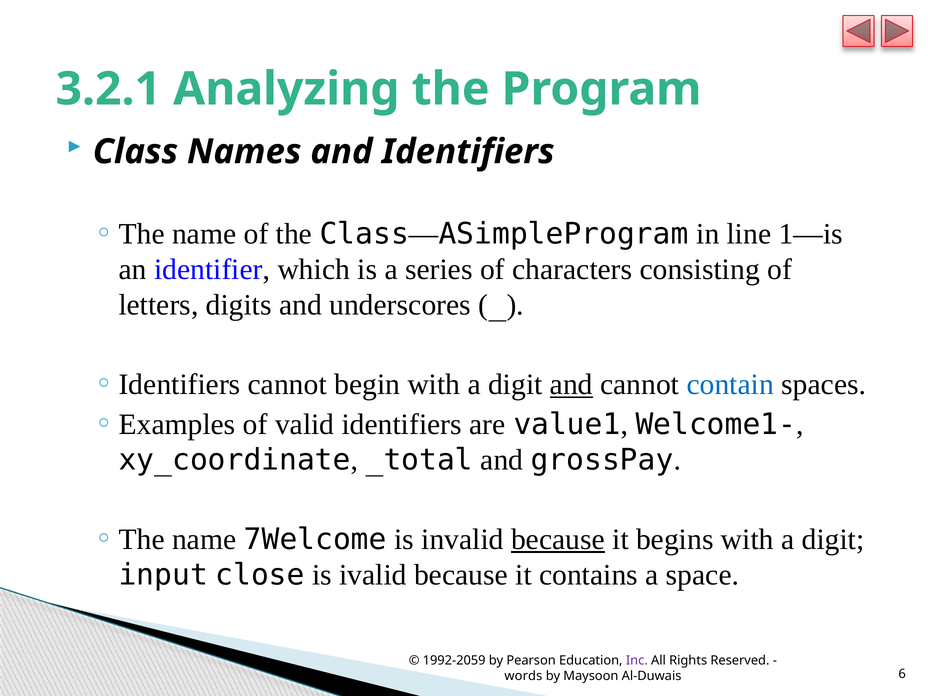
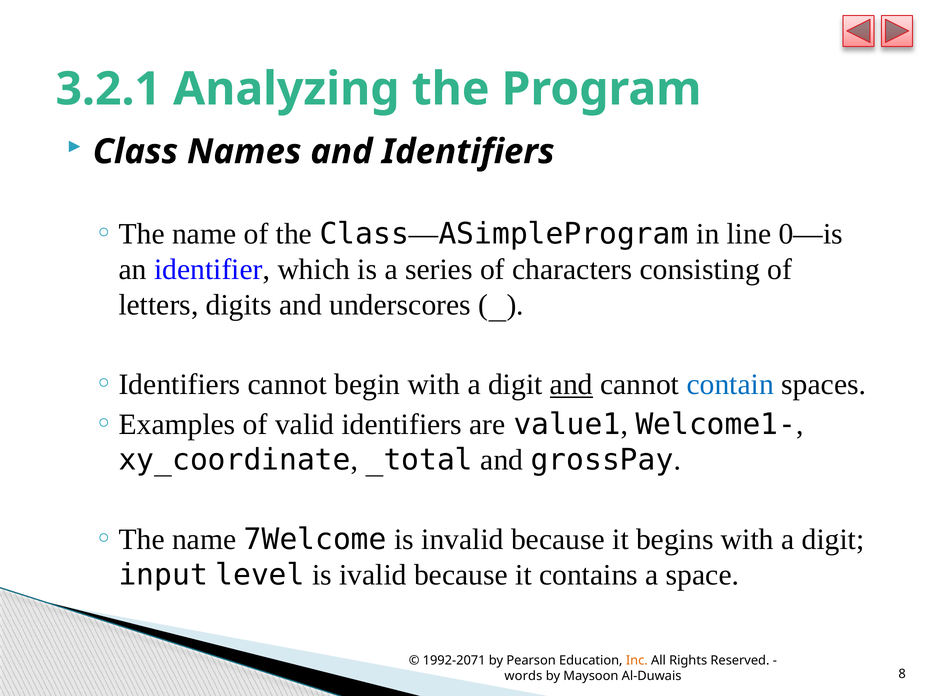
1—is: 1—is -> 0—is
because at (558, 539) underline: present -> none
close: close -> level
1992-2059: 1992-2059 -> 1992-2071
Inc colour: purple -> orange
6: 6 -> 8
